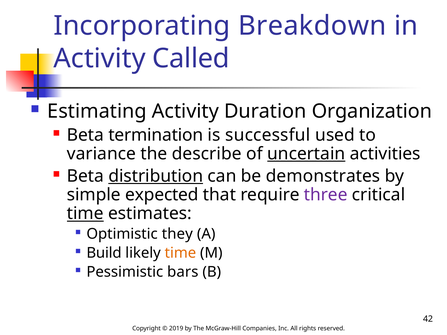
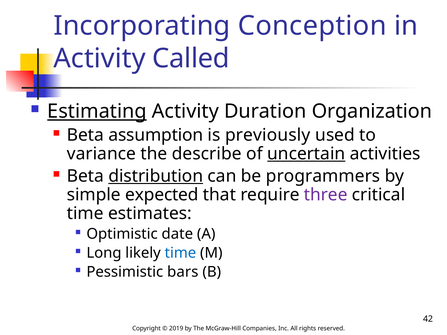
Breakdown: Breakdown -> Conception
Estimating underline: none -> present
termination: termination -> assumption
successful: successful -> previously
demonstrates: demonstrates -> programmers
time at (85, 214) underline: present -> none
they: they -> date
Build: Build -> Long
time at (180, 253) colour: orange -> blue
